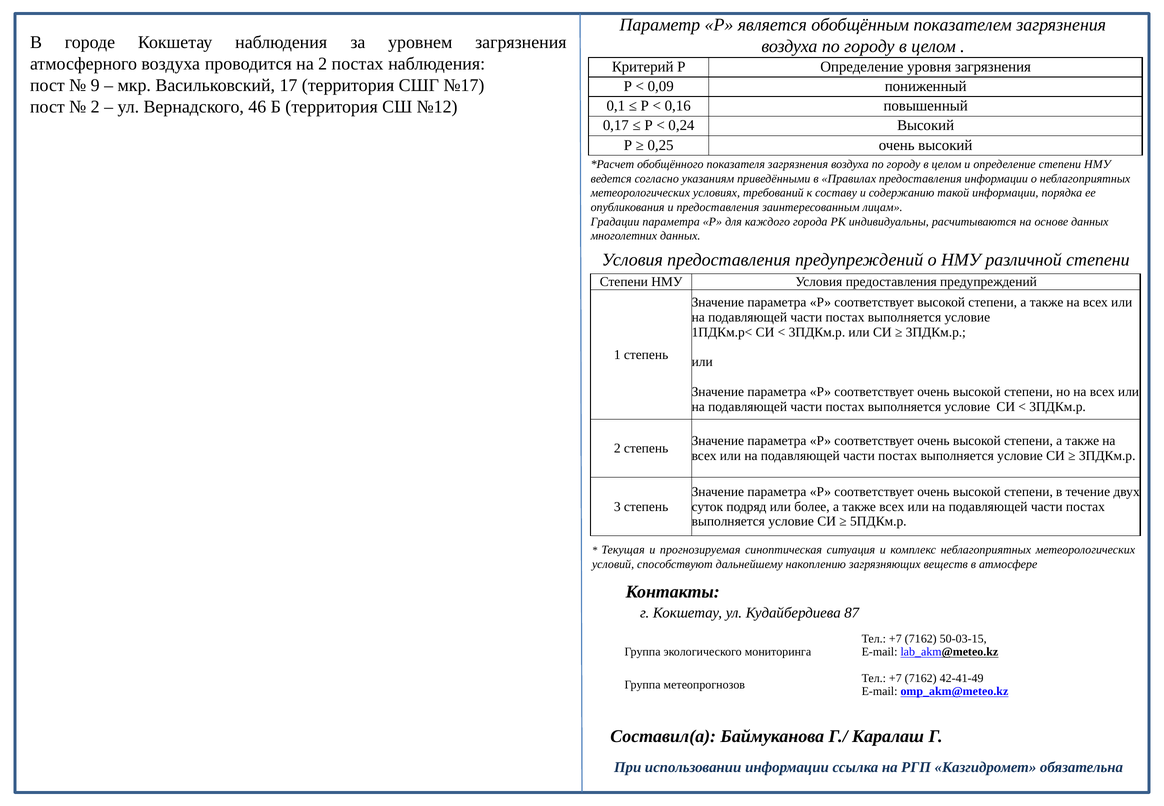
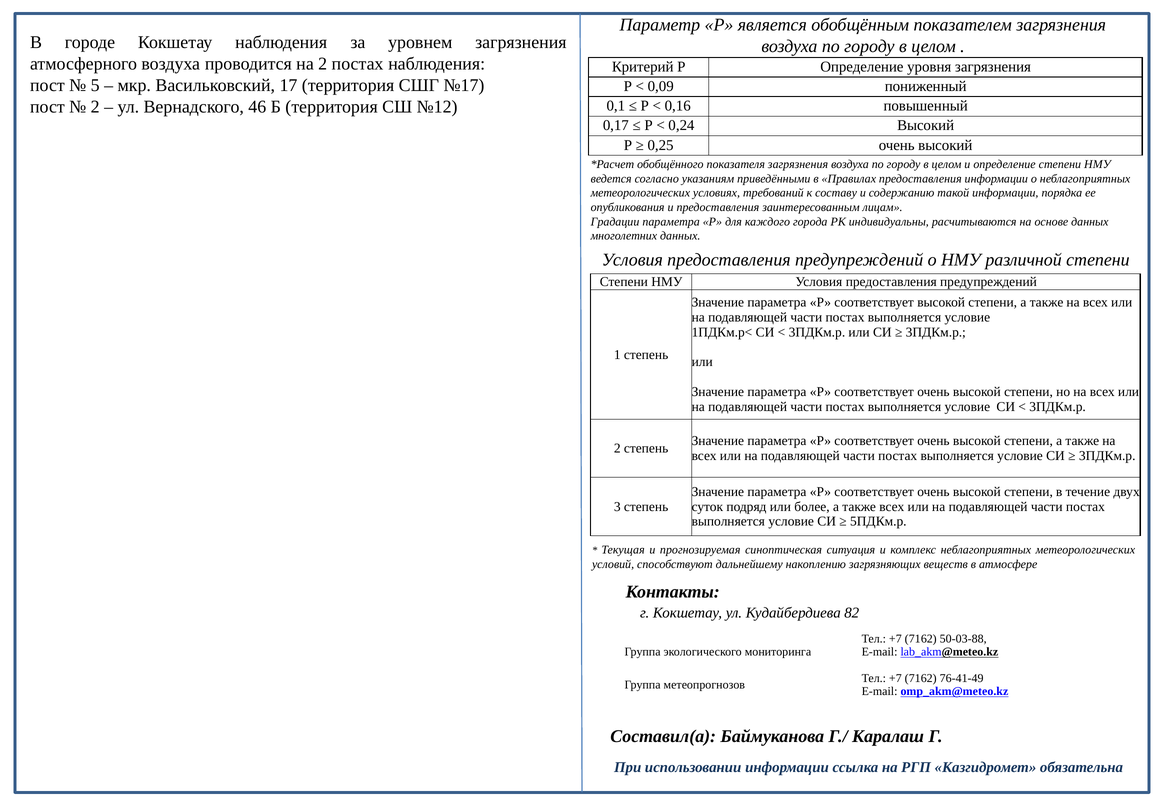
9: 9 -> 5
87: 87 -> 82
50-03-15: 50-03-15 -> 50-03-88
42-41-49: 42-41-49 -> 76-41-49
